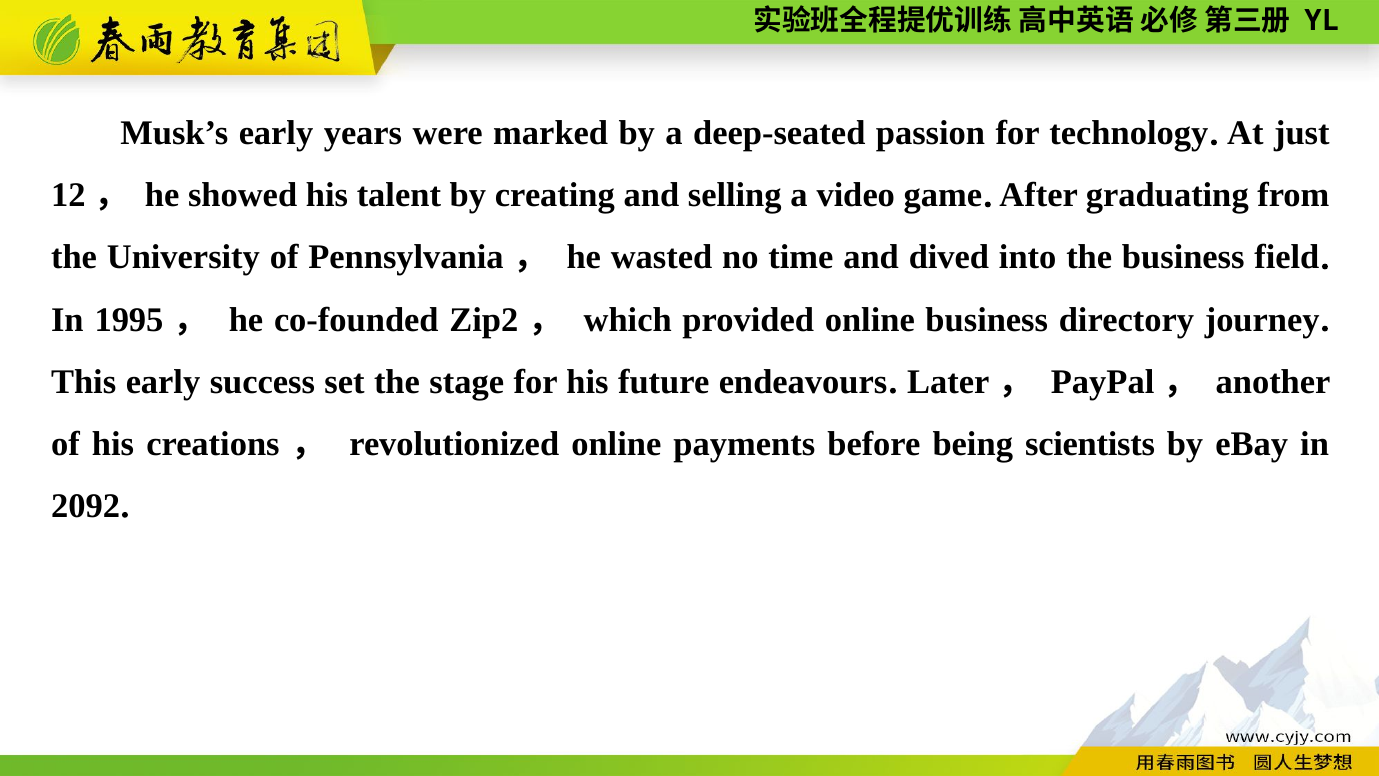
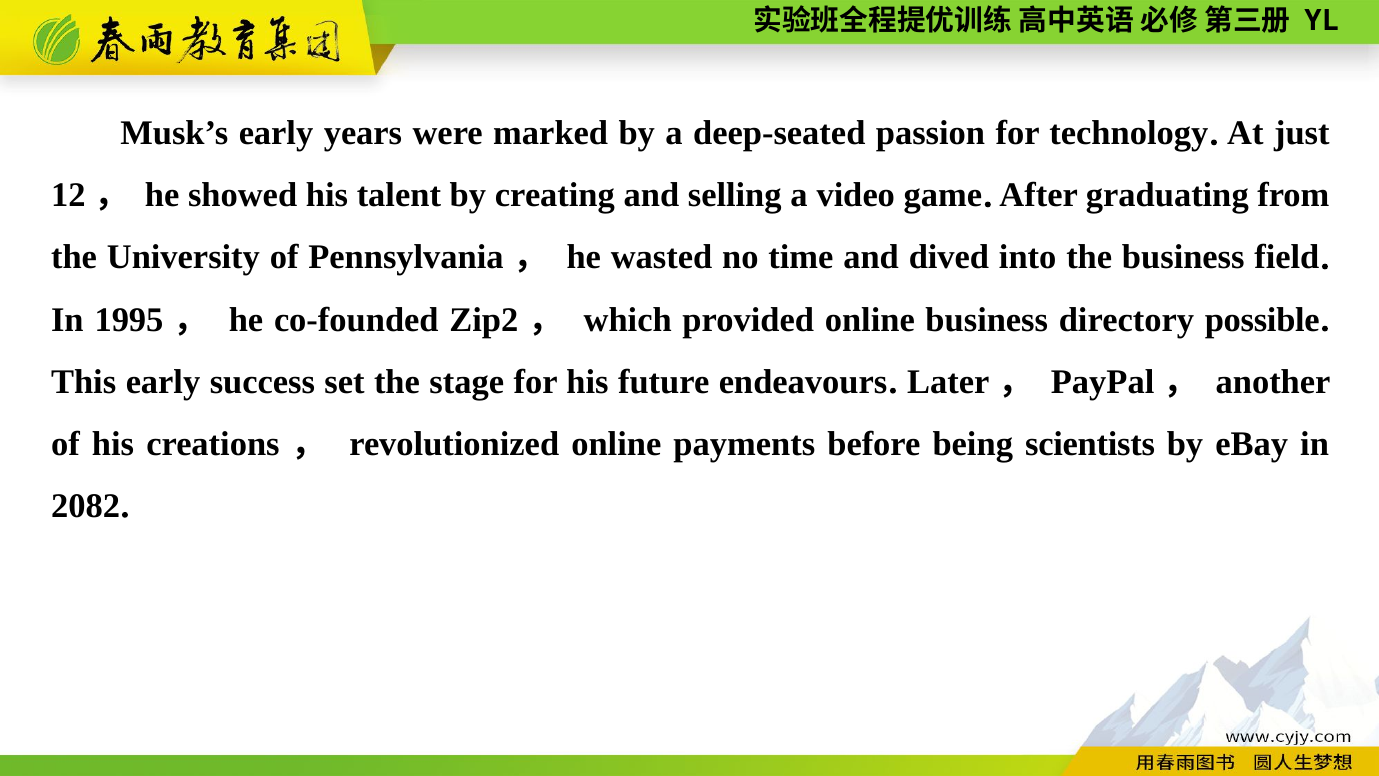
journey: journey -> possible
2092: 2092 -> 2082
